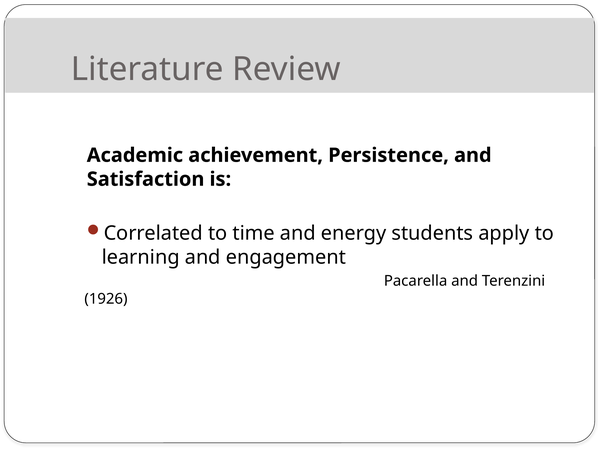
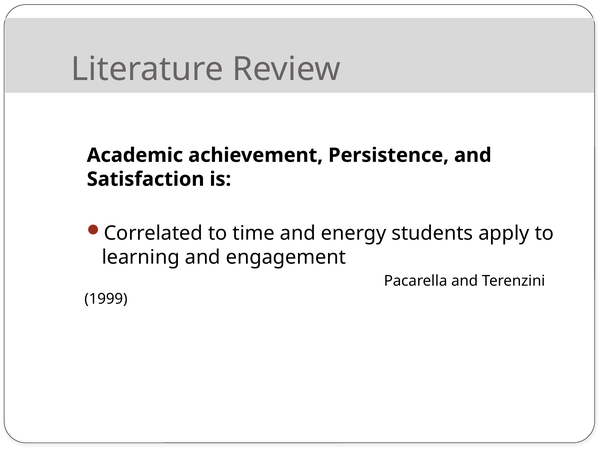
1926: 1926 -> 1999
